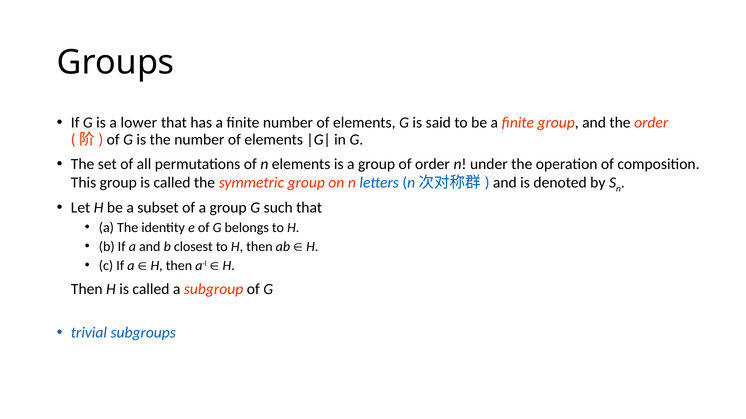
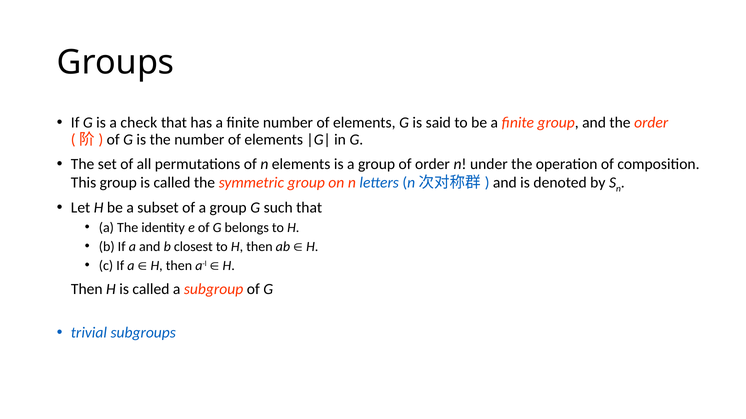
lower: lower -> check
